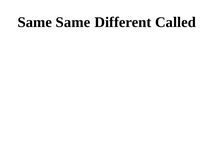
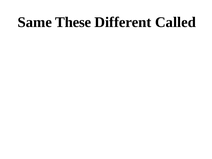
Same Same: Same -> These
